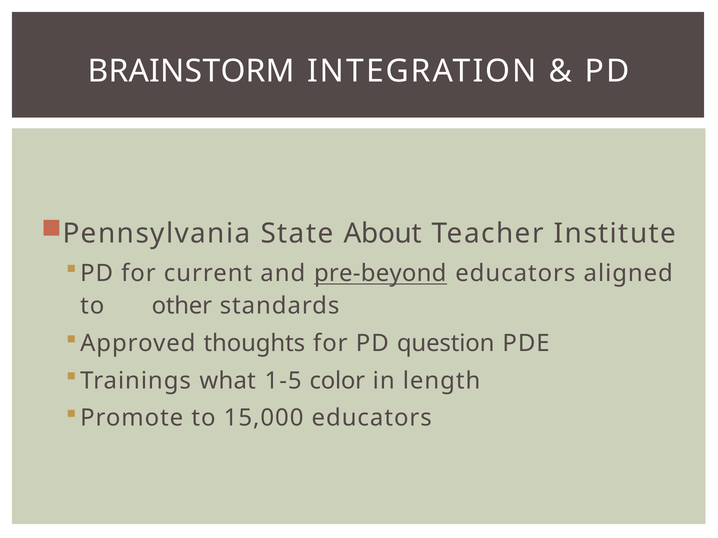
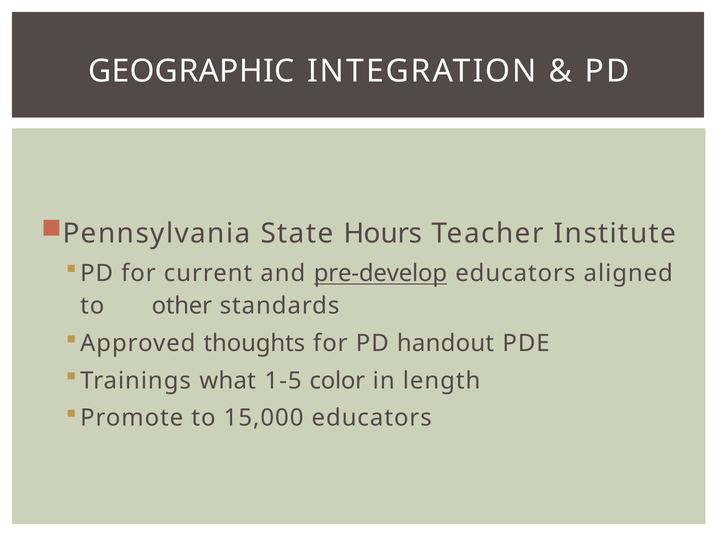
BRAINSTORM: BRAINSTORM -> GEOGRAPHIC
About: About -> Hours
pre-beyond: pre-beyond -> pre-develop
question: question -> handout
